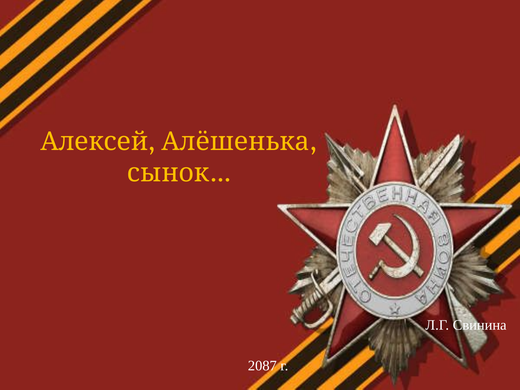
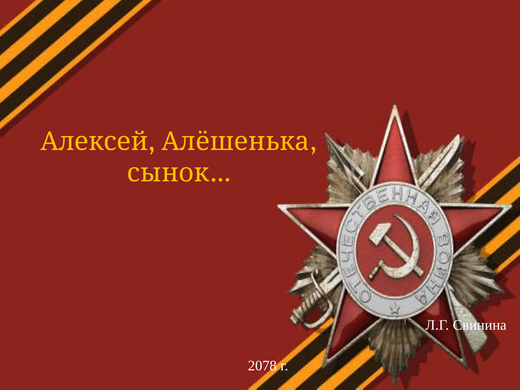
2087: 2087 -> 2078
